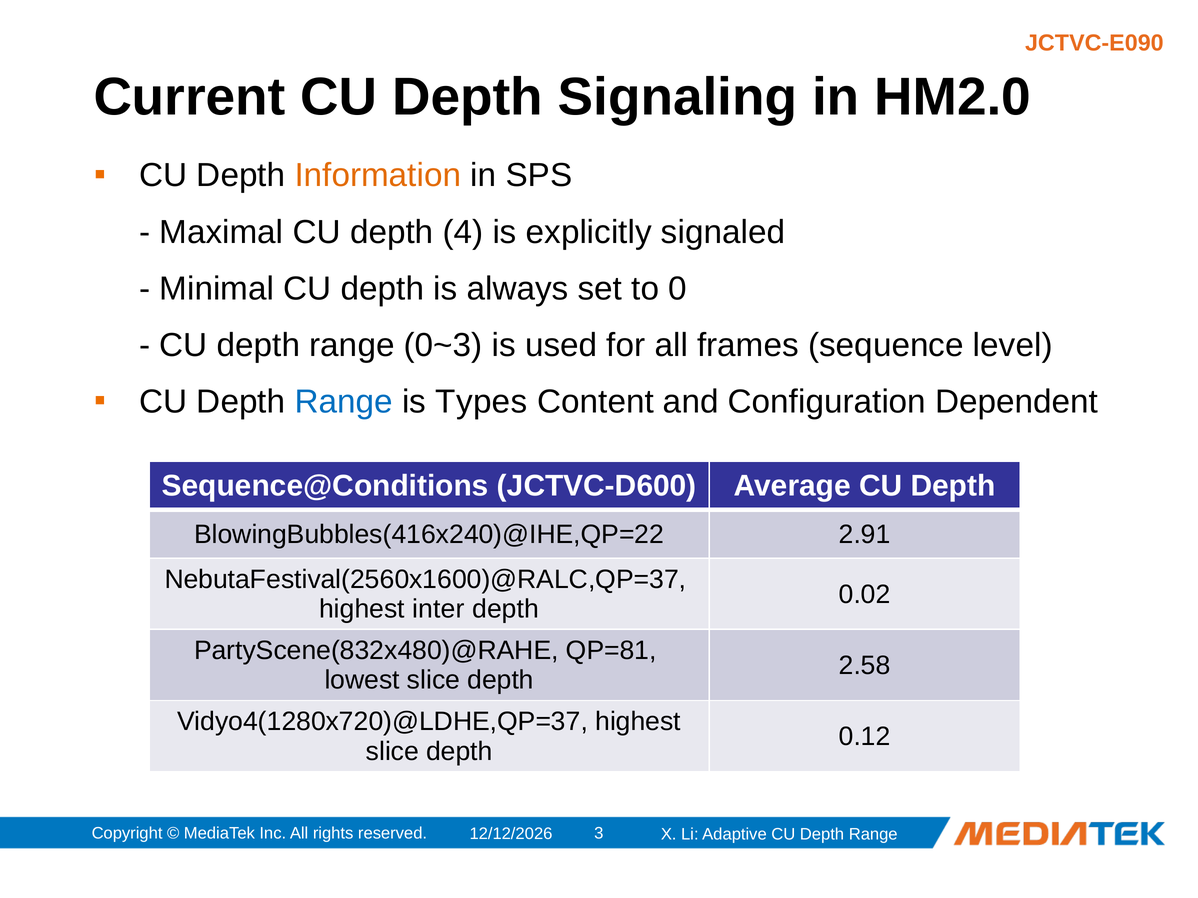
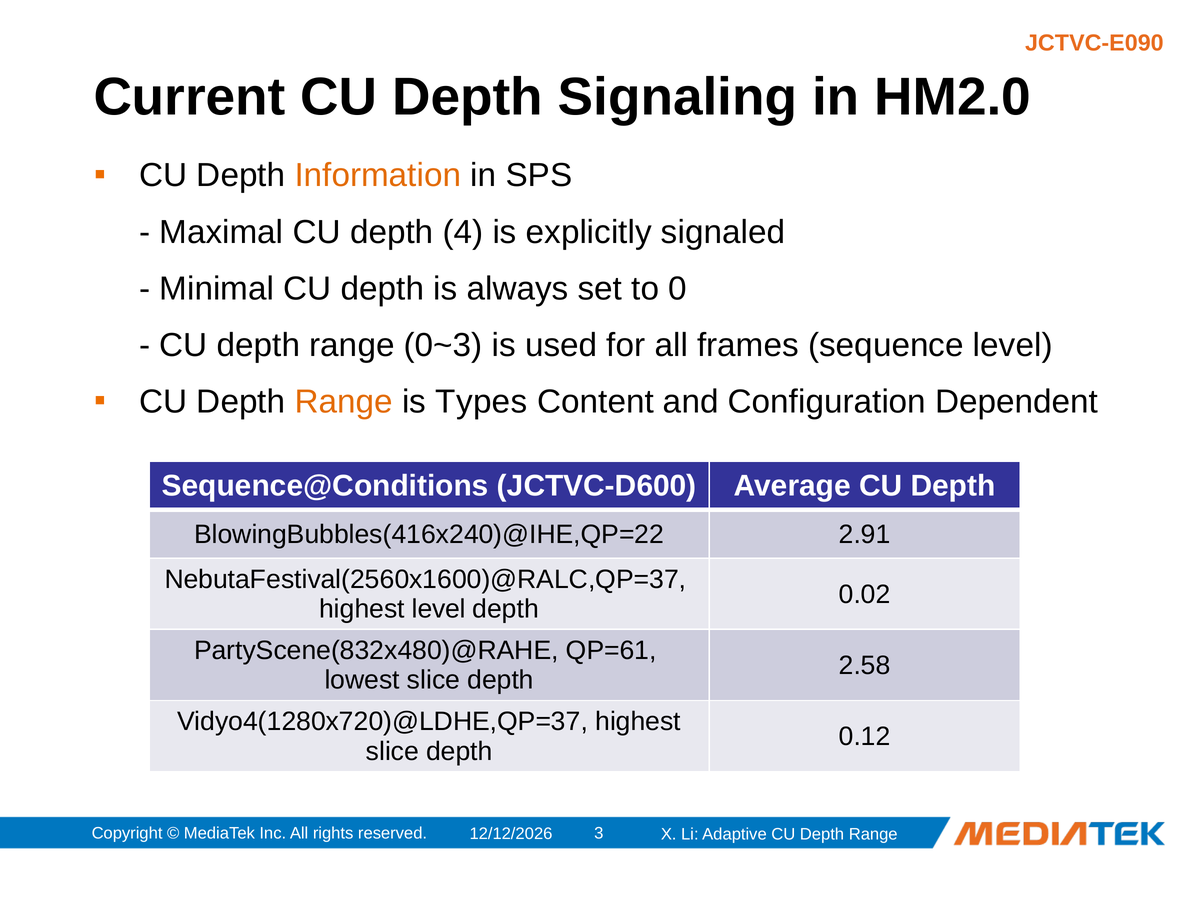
Range at (344, 402) colour: blue -> orange
highest inter: inter -> level
QP=81: QP=81 -> QP=61
